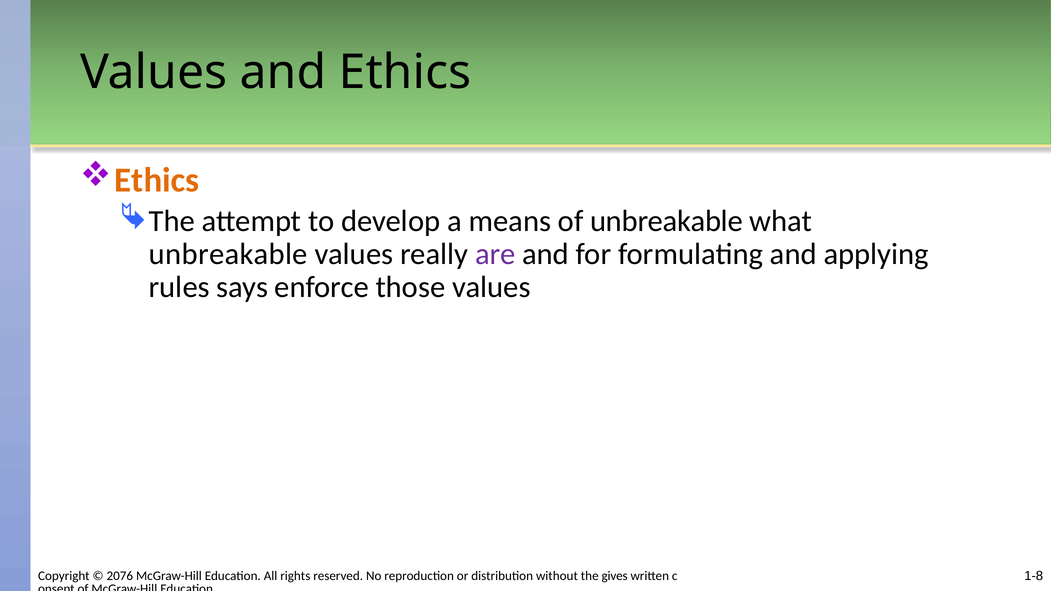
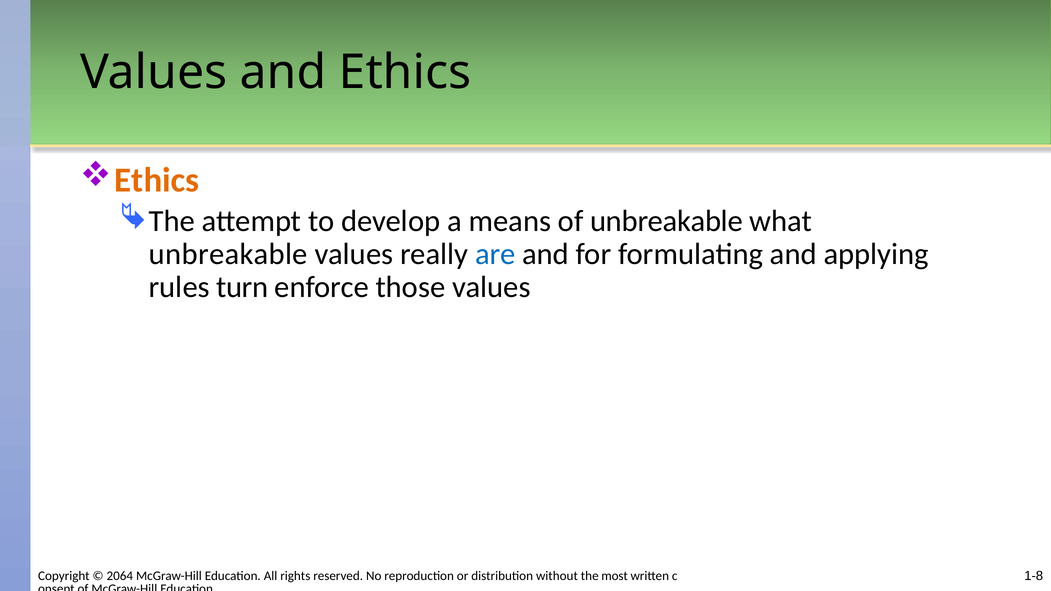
are colour: purple -> blue
says: says -> turn
2076: 2076 -> 2064
gives: gives -> most
